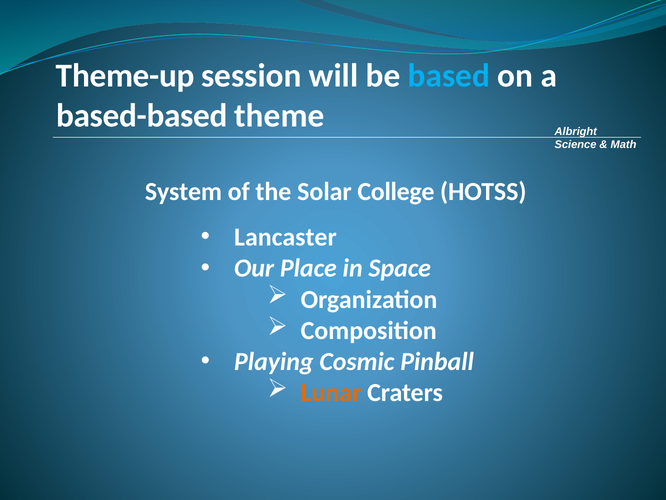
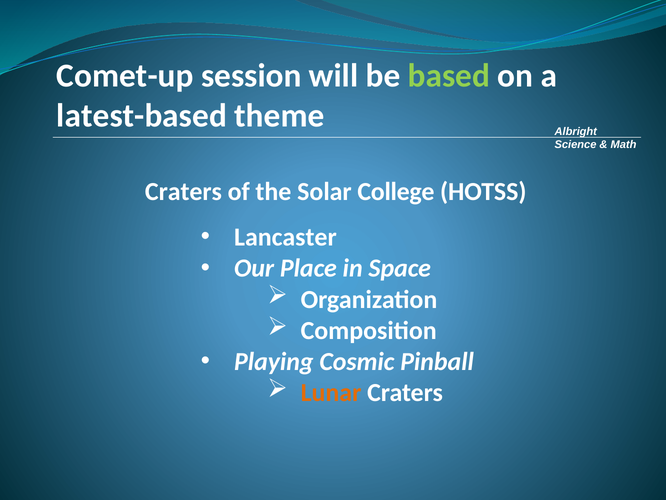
Theme-up: Theme-up -> Comet-up
based colour: light blue -> light green
based-based: based-based -> latest-based
System at (183, 192): System -> Craters
